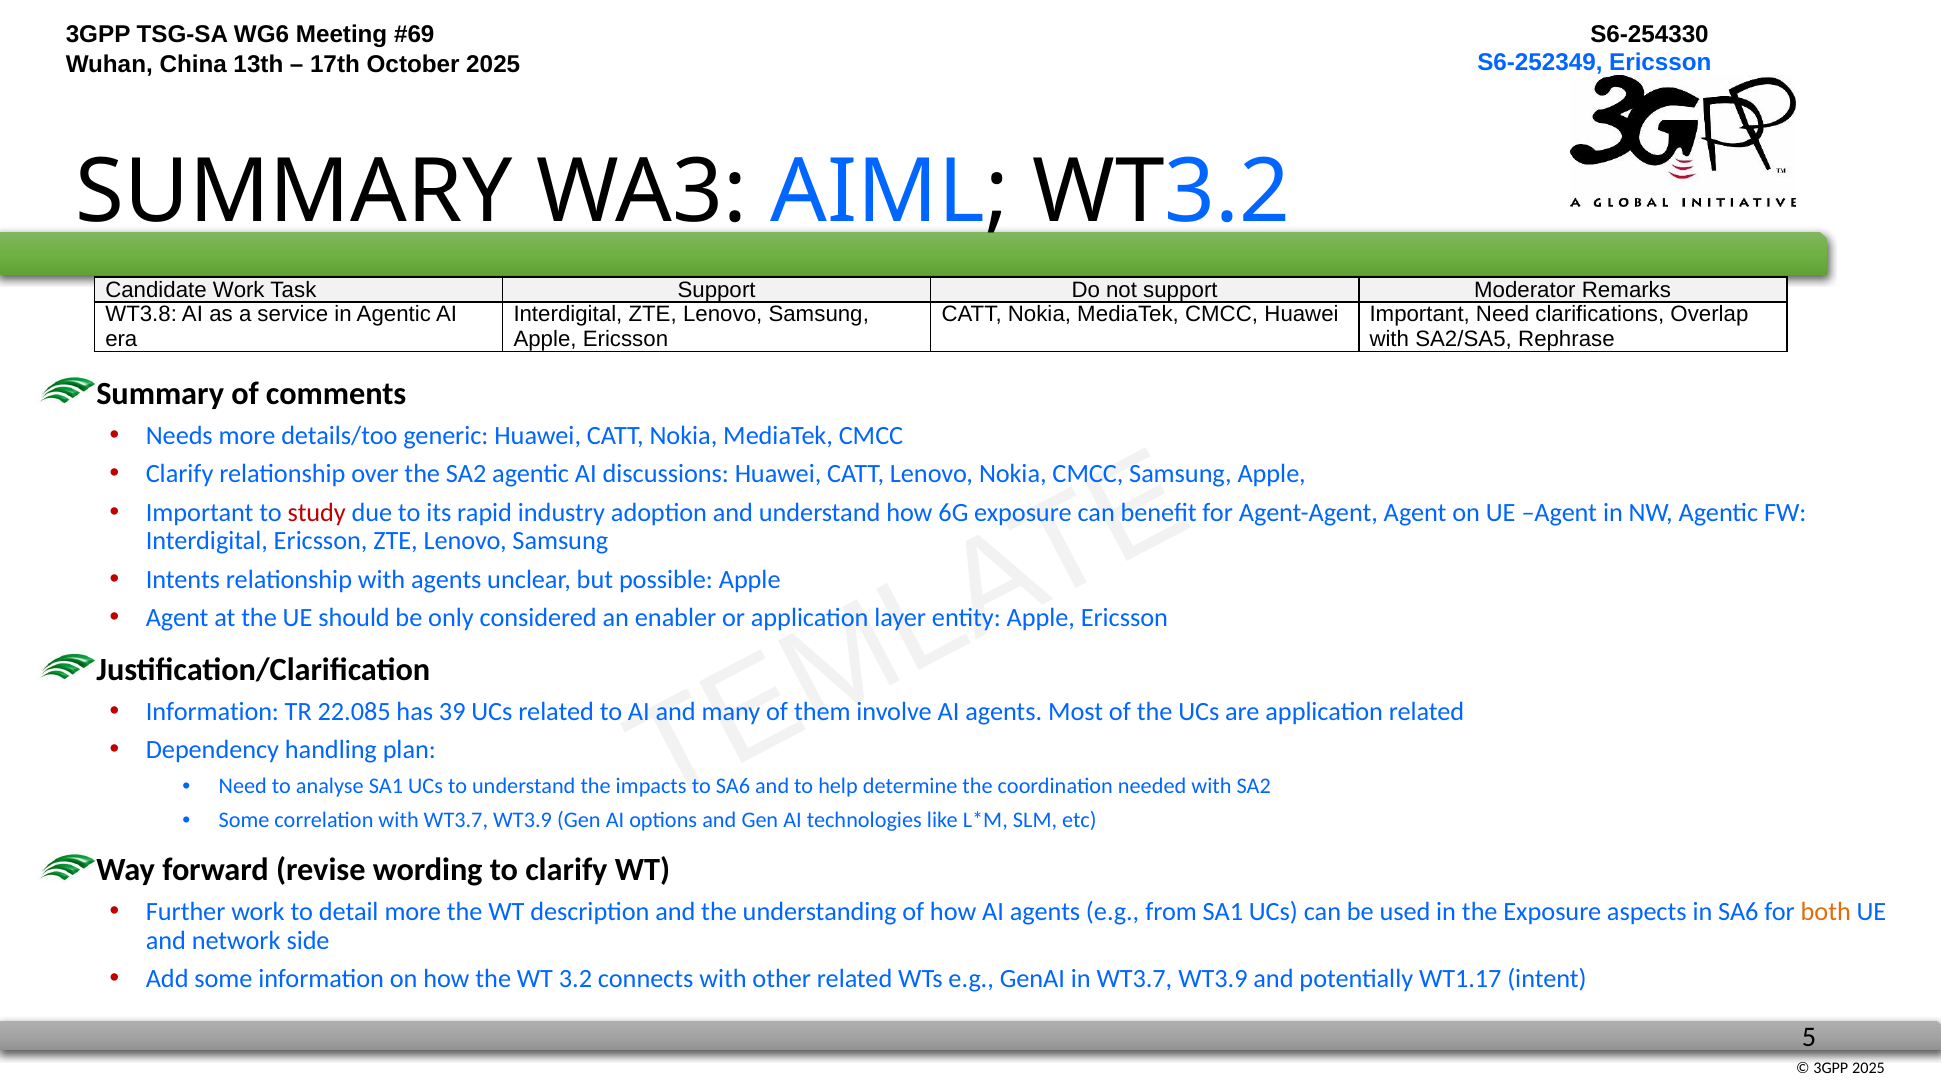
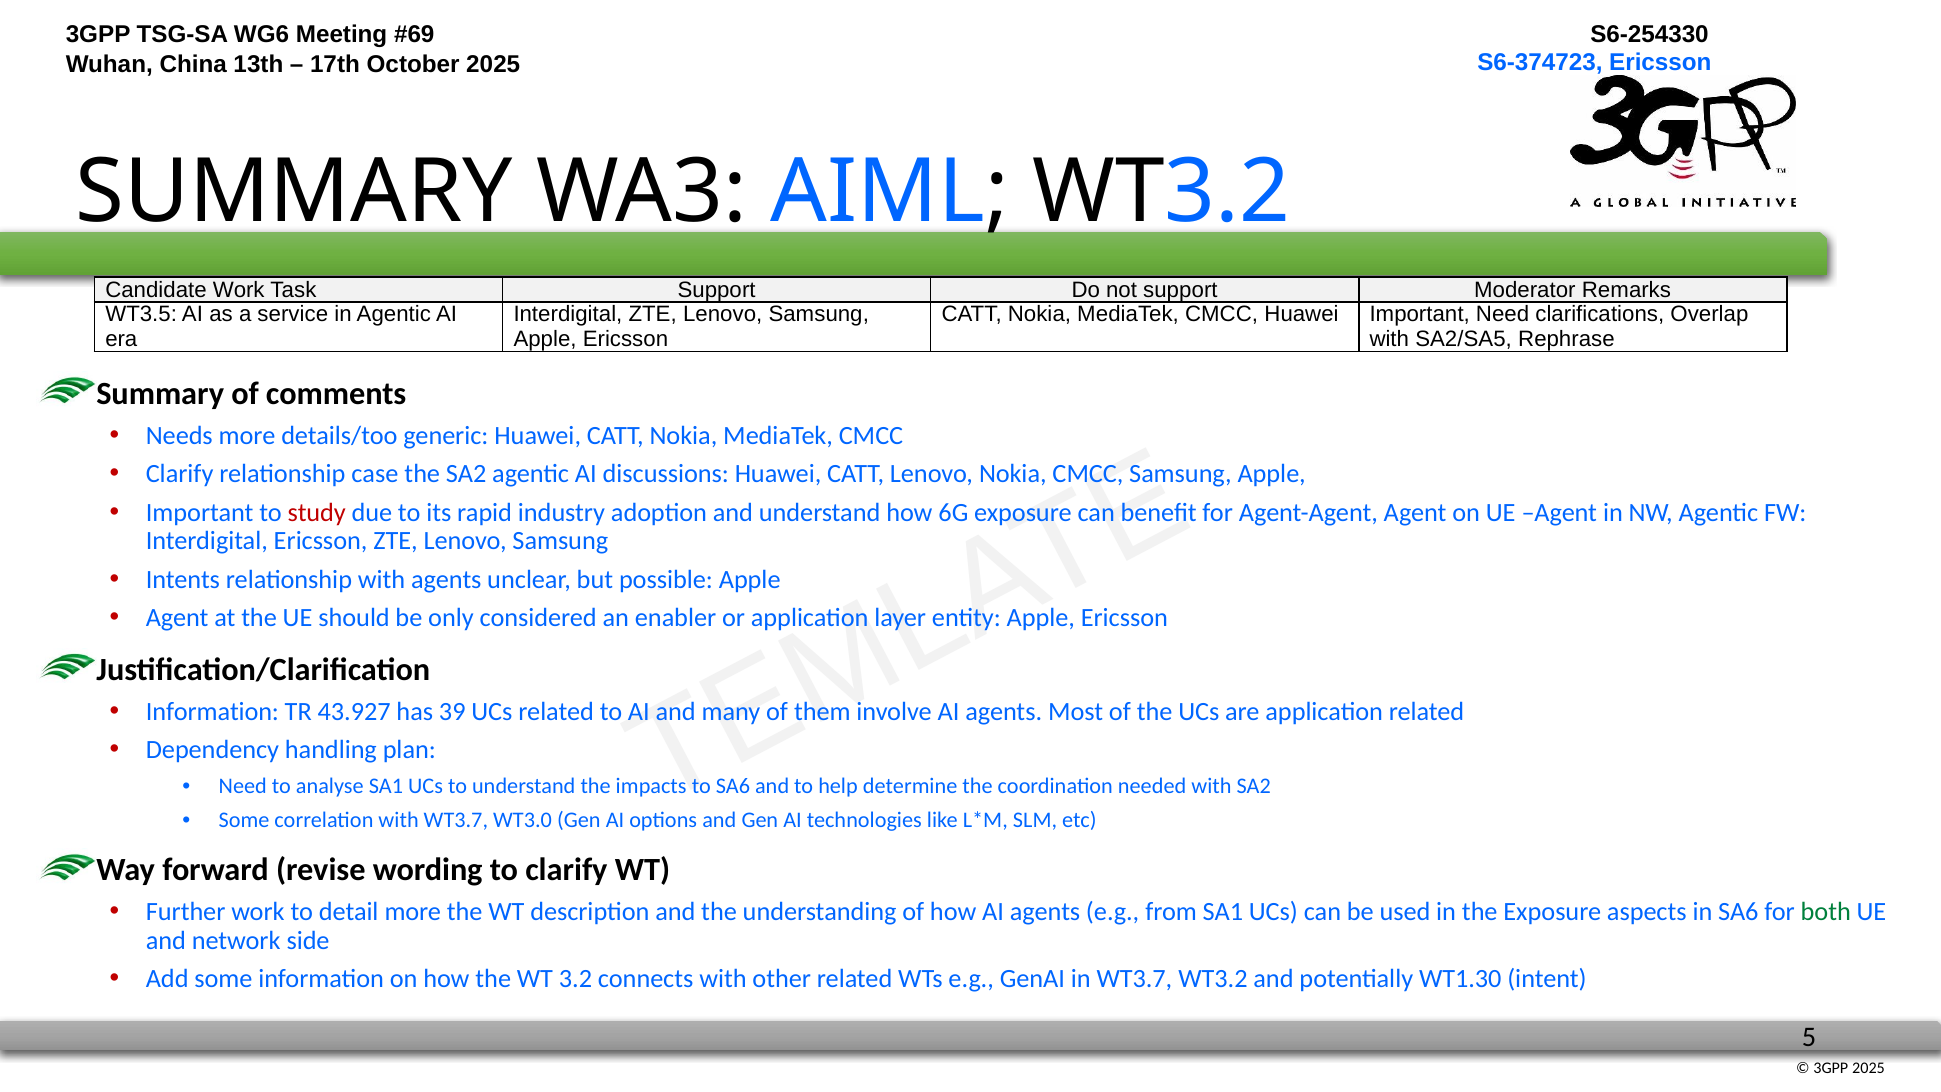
S6-252349: S6-252349 -> S6-374723
WT3.8: WT3.8 -> WT3.5
over: over -> case
22.085: 22.085 -> 43.927
with WT3.7 WT3.9: WT3.9 -> WT3.0
both colour: orange -> green
in WT3.7 WT3.9: WT3.9 -> WT3.2
WT1.17: WT1.17 -> WT1.30
